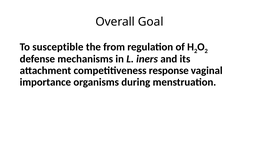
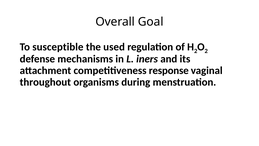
from: from -> used
importance: importance -> throughout
